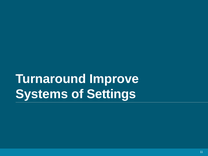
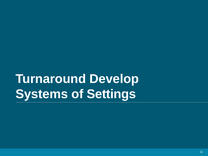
Improve: Improve -> Develop
